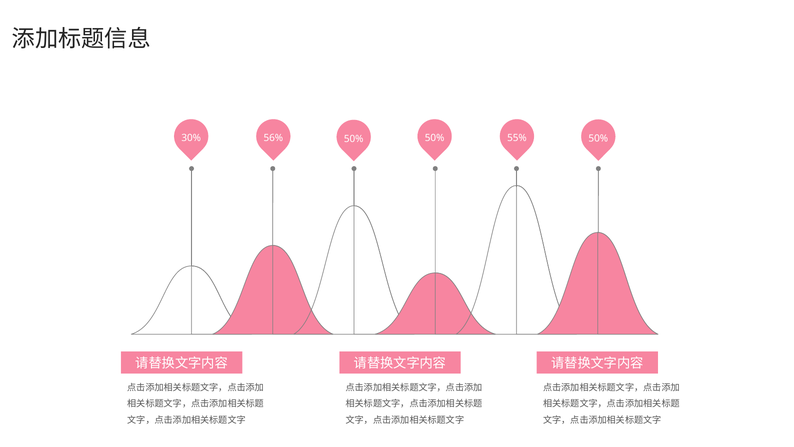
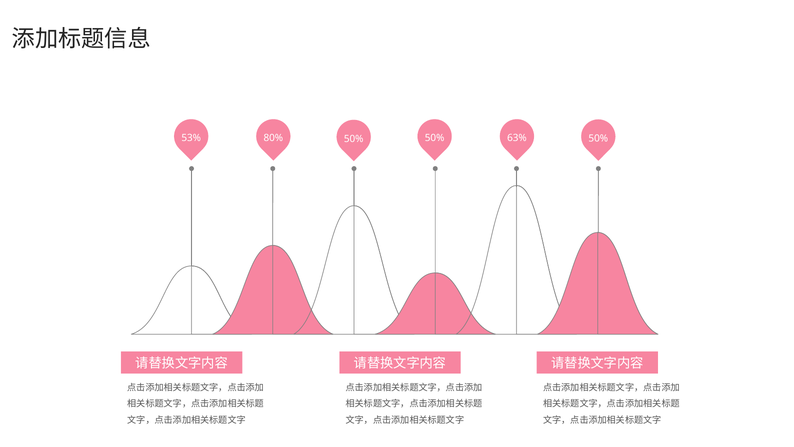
30%: 30% -> 53%
56%: 56% -> 80%
55%: 55% -> 63%
